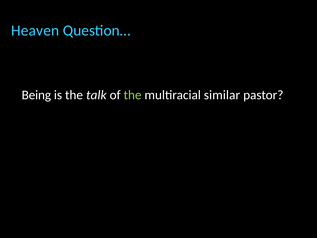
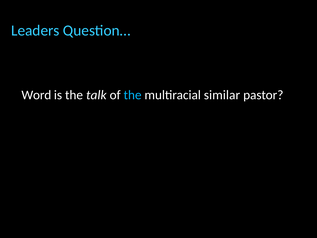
Heaven: Heaven -> Leaders
Being: Being -> Word
the at (133, 95) colour: light green -> light blue
